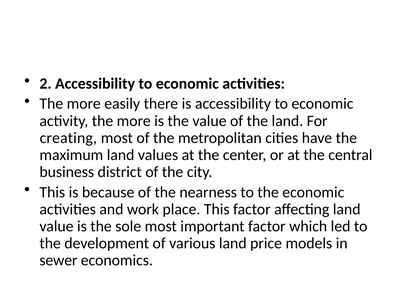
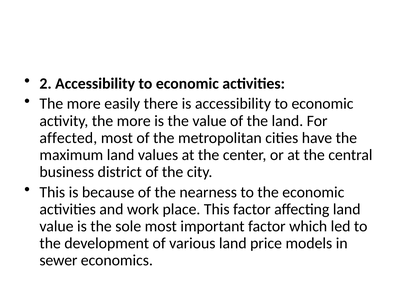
creating: creating -> affected
